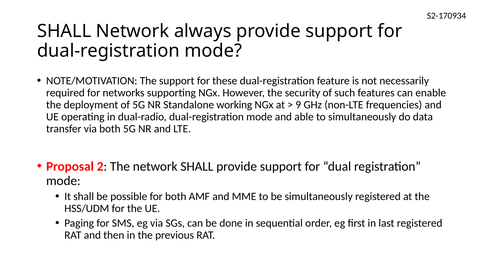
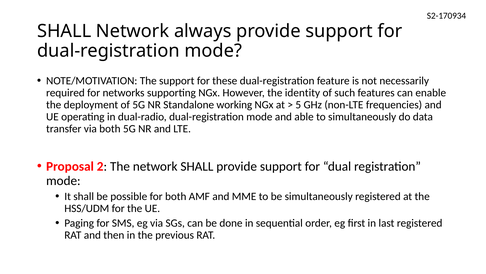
security: security -> identity
9: 9 -> 5
